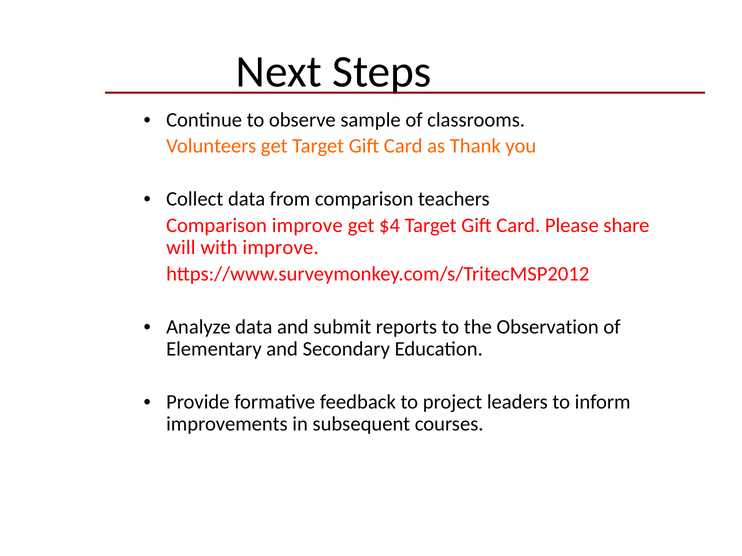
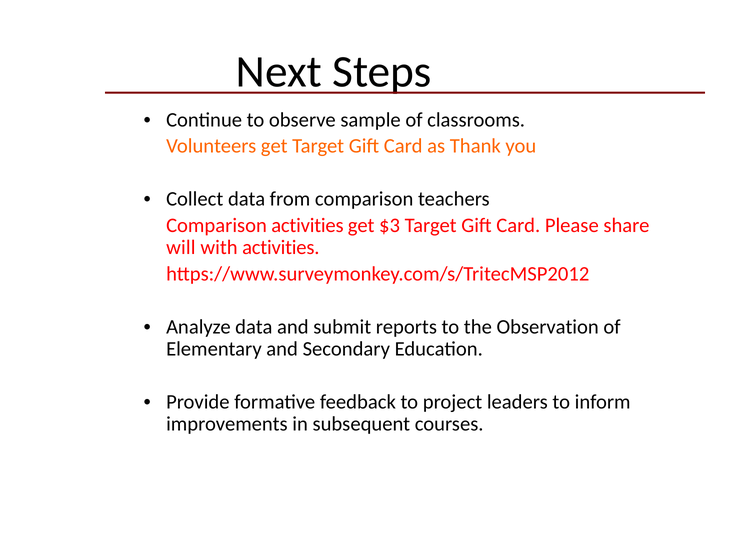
Comparison improve: improve -> activities
$4: $4 -> $3
with improve: improve -> activities
